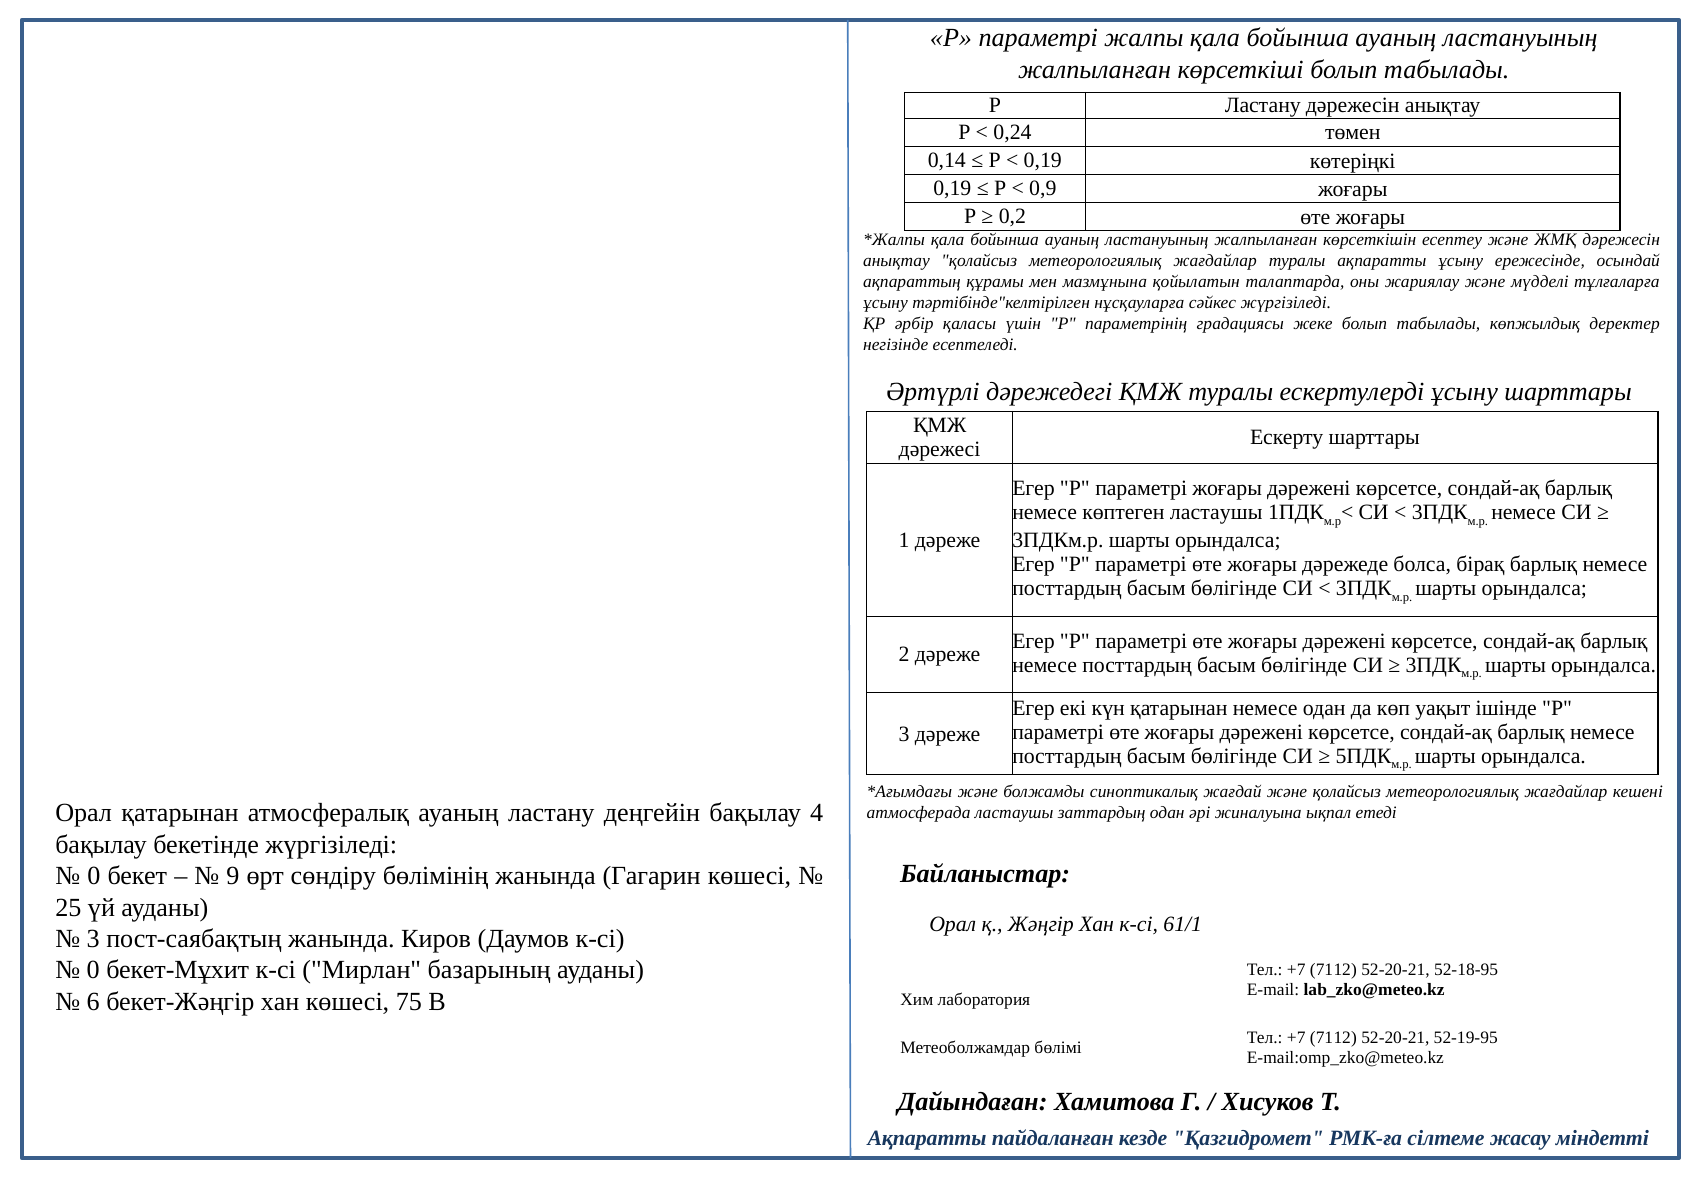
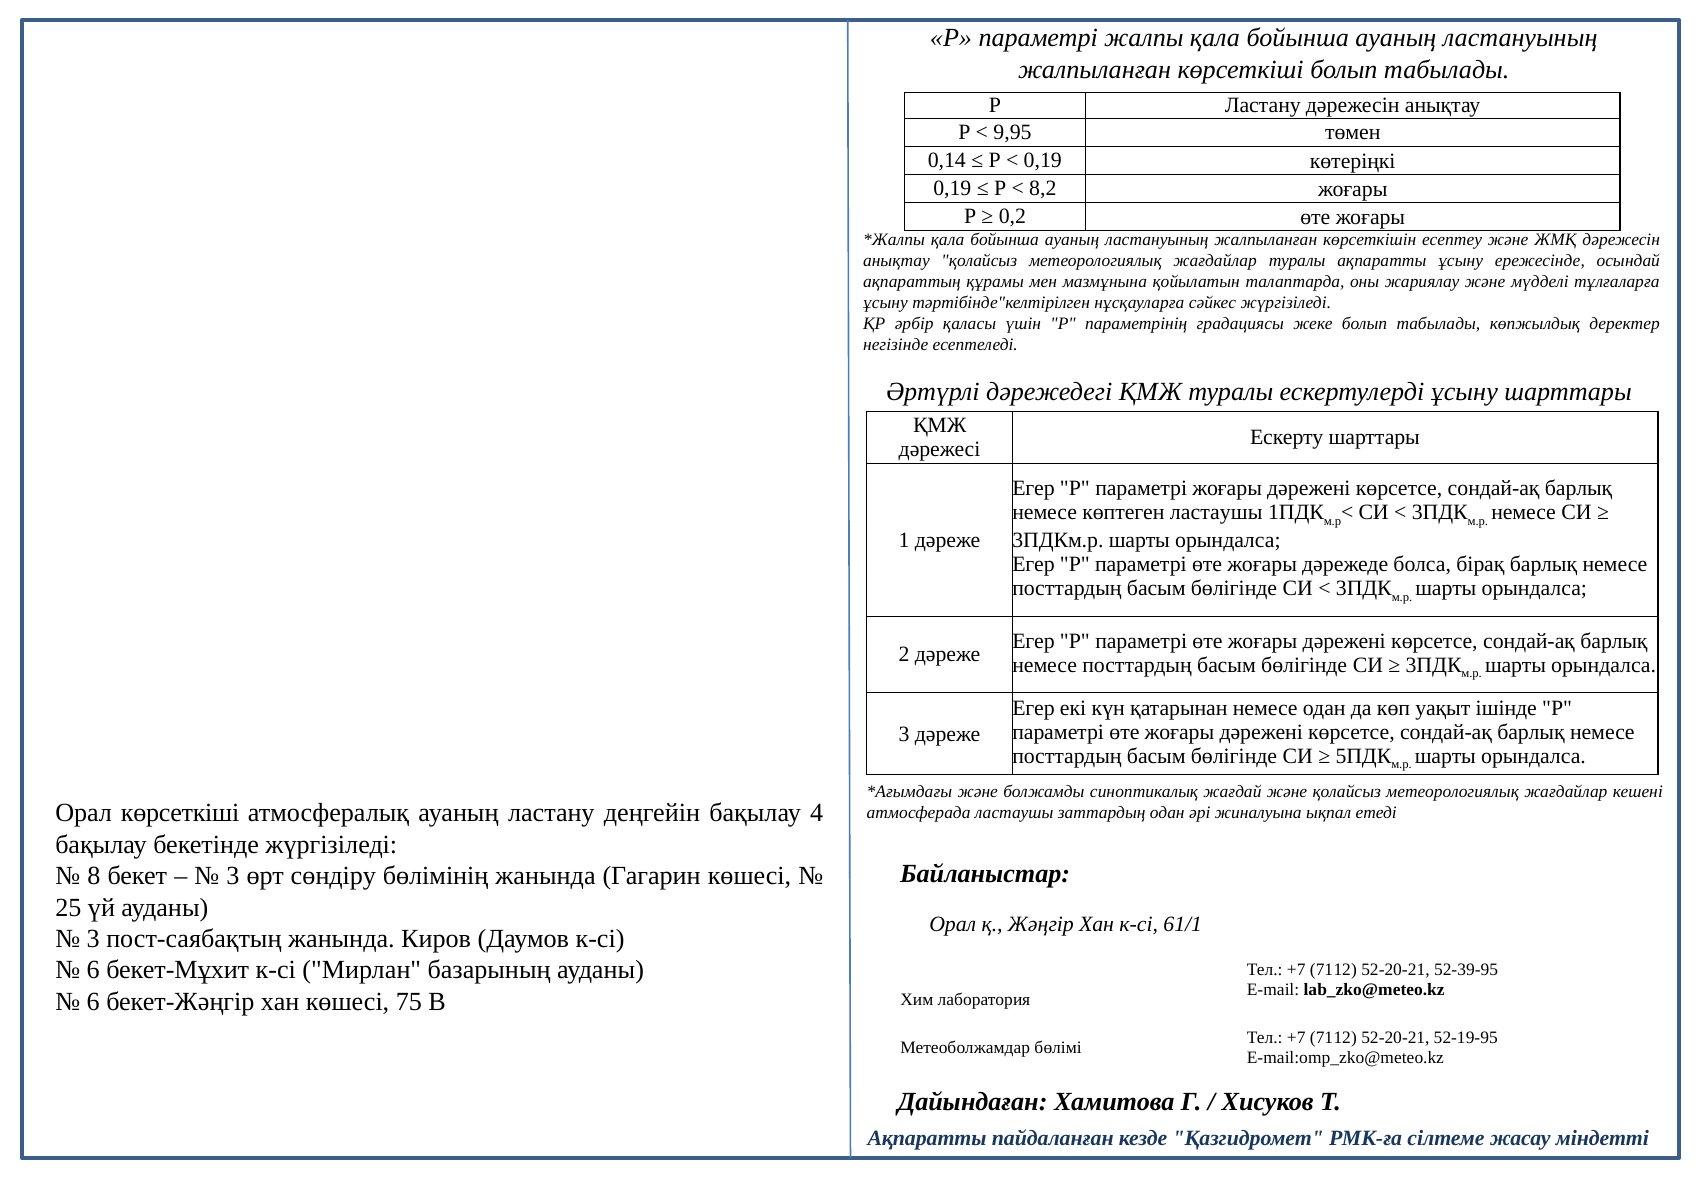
0,24: 0,24 -> 9,95
0,9: 0,9 -> 8,2
Орал қатарынан: қатарынан -> көрсеткіші
0 at (94, 876): 0 -> 8
9 at (233, 876): 9 -> 3
0 at (93, 970): 0 -> 6
52-18-95: 52-18-95 -> 52-39-95
